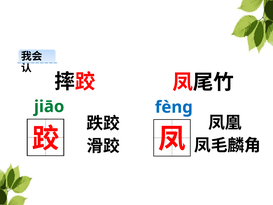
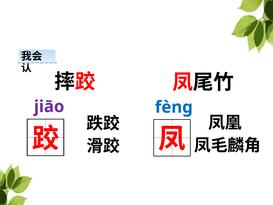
jiāo colour: green -> purple
